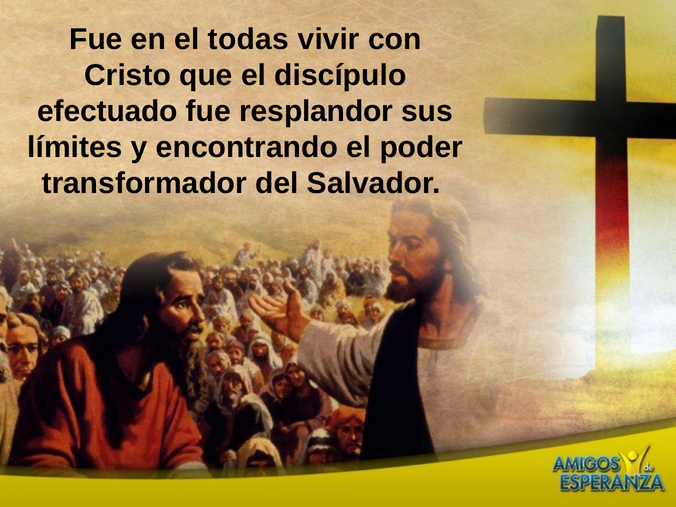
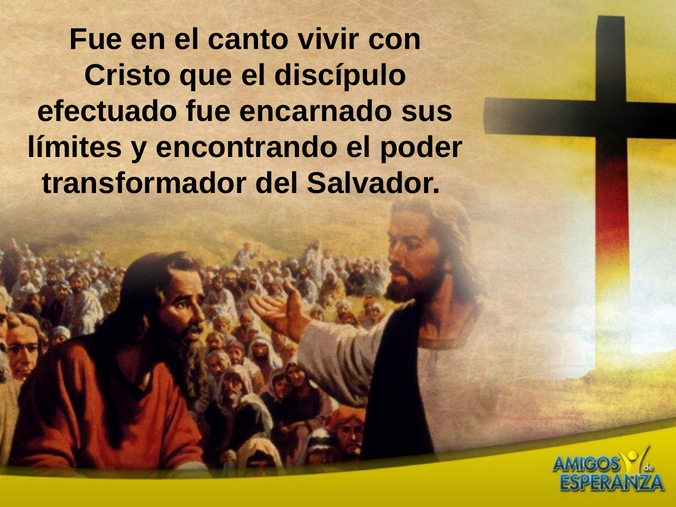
todas: todas -> canto
resplandor: resplandor -> encarnado
